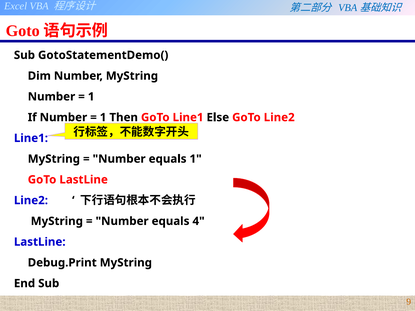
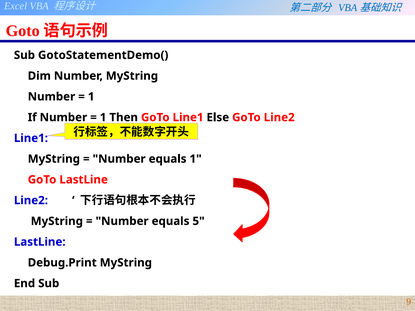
4: 4 -> 5
